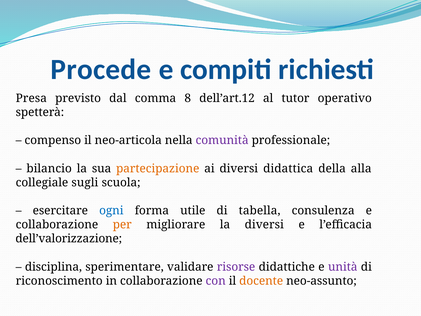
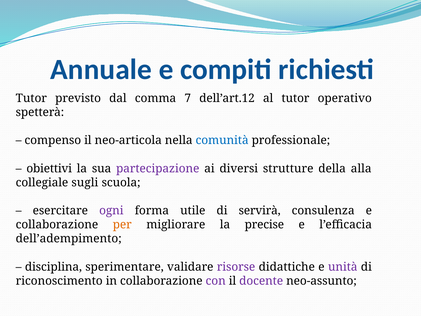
Procede: Procede -> Annuale
Presa at (31, 98): Presa -> Tutor
8: 8 -> 7
comunità colour: purple -> blue
bilancio: bilancio -> obiettivi
partecipazione colour: orange -> purple
didattica: didattica -> strutture
ogni colour: blue -> purple
tabella: tabella -> servirà
la diversi: diversi -> precise
dell’valorizzazione: dell’valorizzazione -> dell’adempimento
docente colour: orange -> purple
